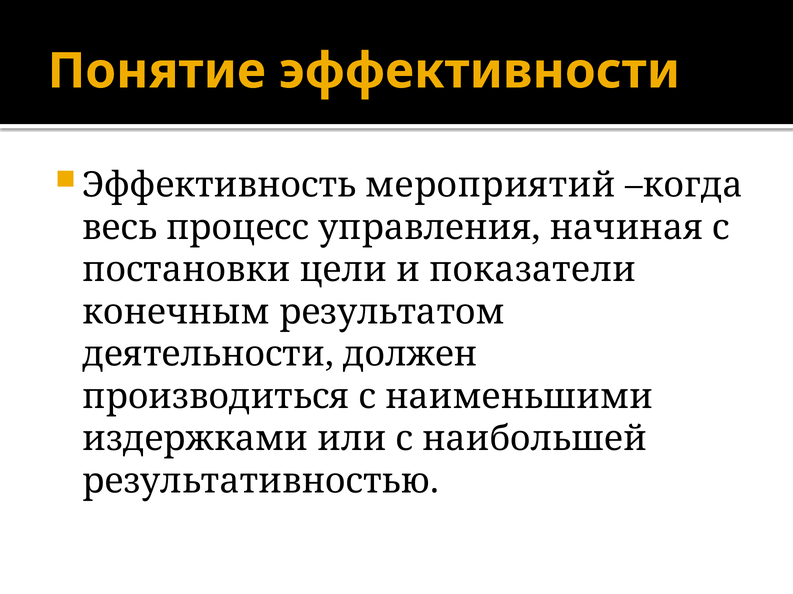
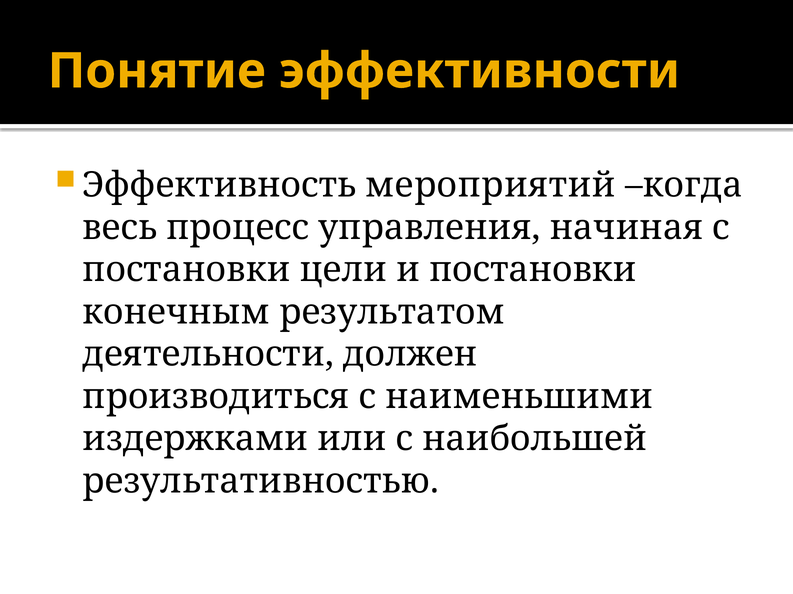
и показатели: показатели -> постановки
